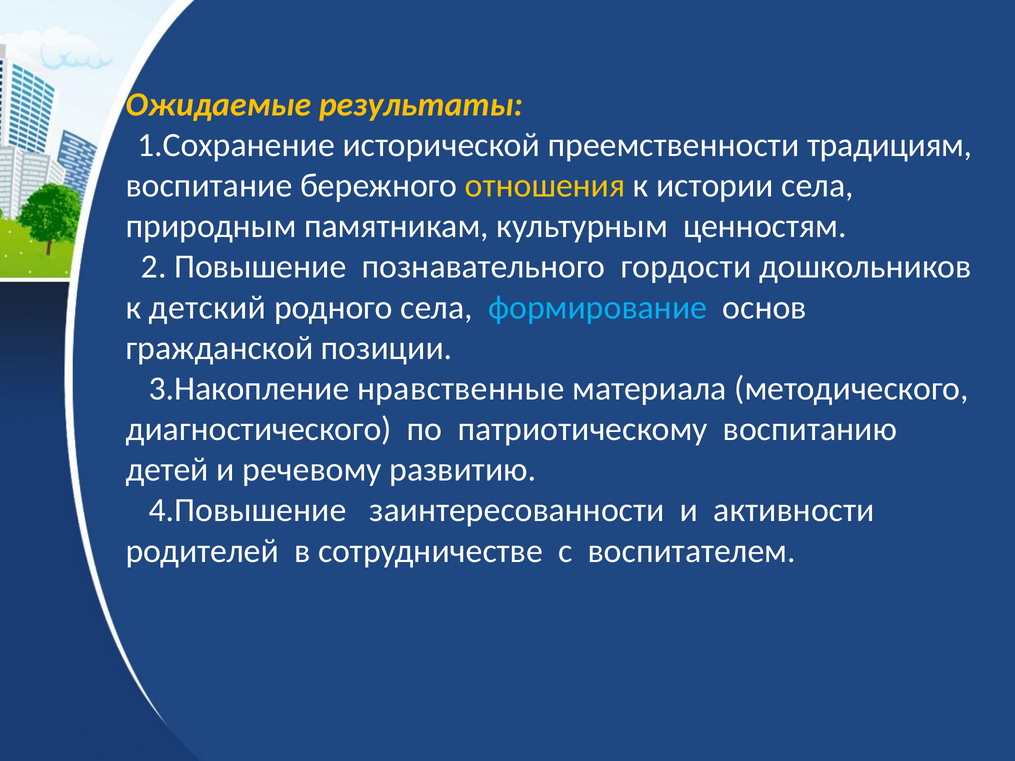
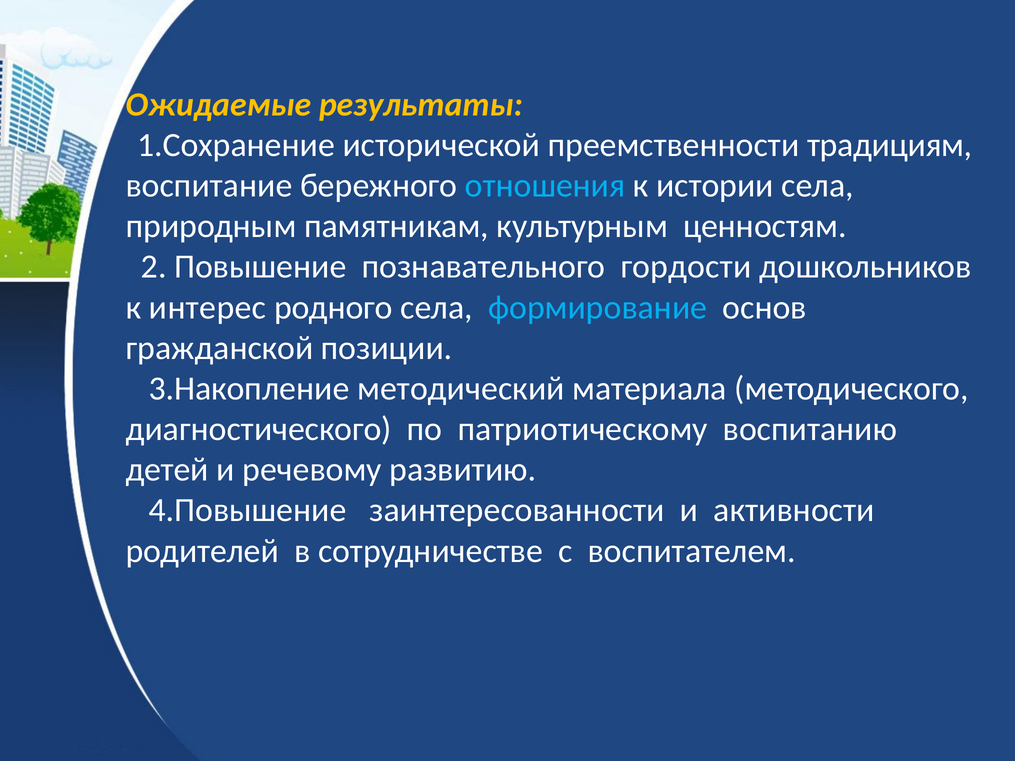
отношения colour: yellow -> light blue
детский: детский -> интерес
нравственные: нравственные -> методический
